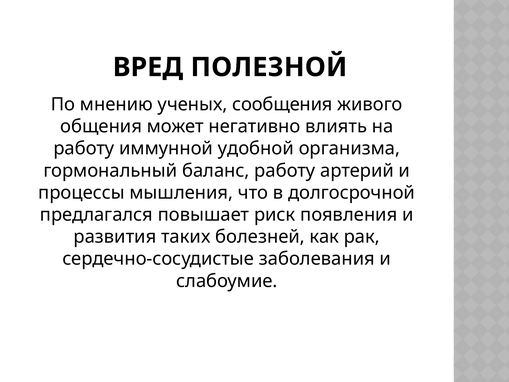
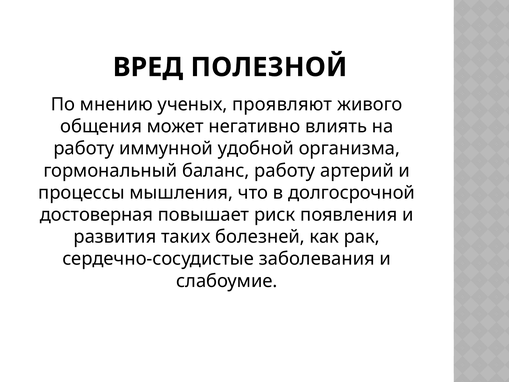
сообщения: сообщения -> проявляют
предлагался: предлагался -> достоверная
